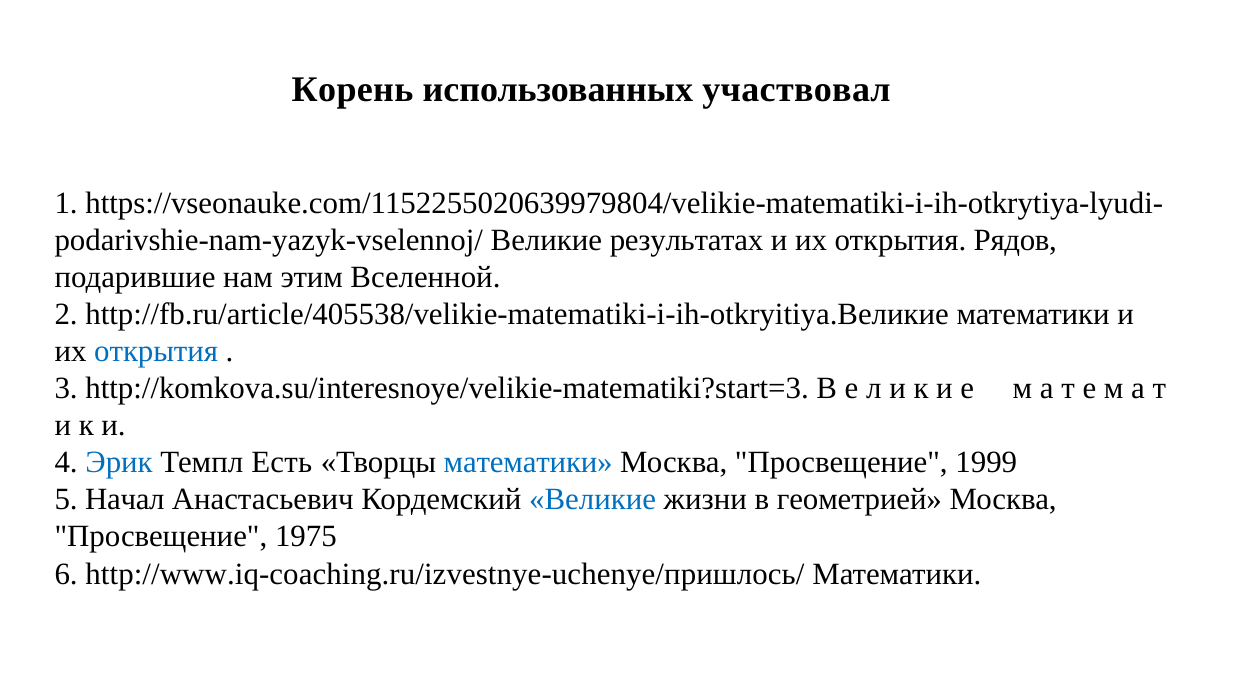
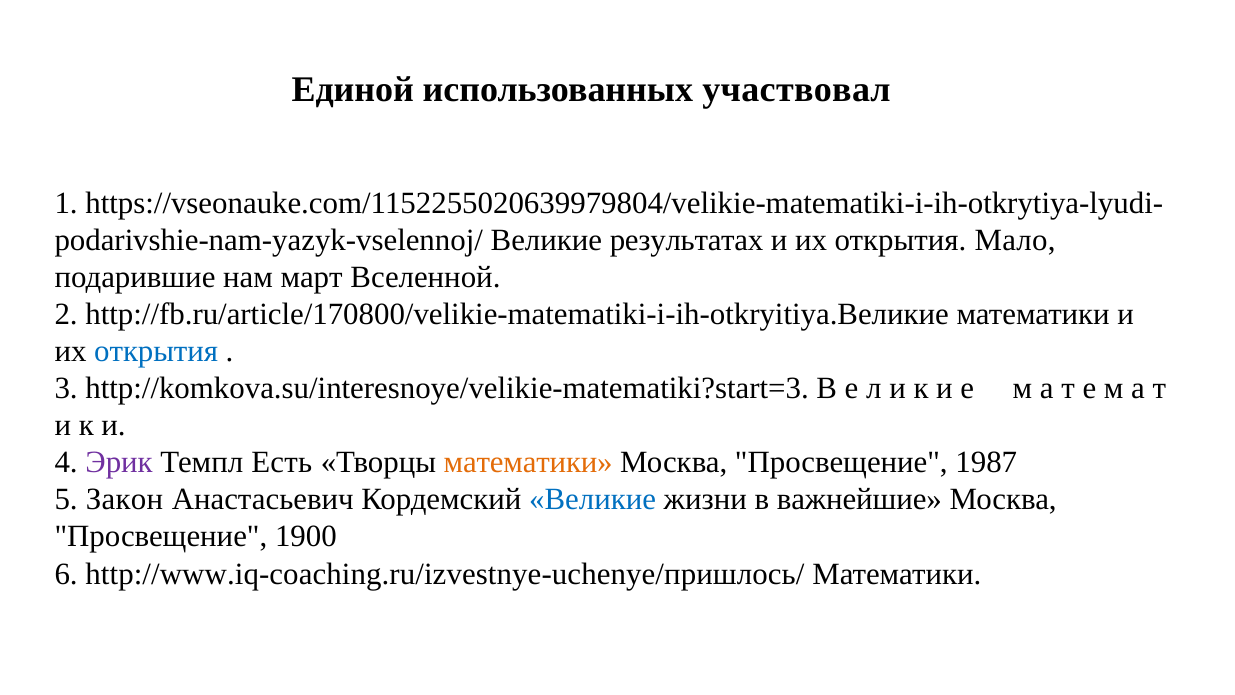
Корень: Корень -> Единой
Рядов: Рядов -> Мало
этим: этим -> март
http://fb.ru/article/405538/velikie-matematiki-i-ih-otkryitiya.Великие: http://fb.ru/article/405538/velikie-matematiki-i-ih-otkryitiya.Великие -> http://fb.ru/article/170800/velikie-matematiki-i-ih-otkryitiya.Великие
Эрик colour: blue -> purple
математики at (528, 462) colour: blue -> orange
1999: 1999 -> 1987
Начал: Начал -> Закон
геометрией: геометрией -> важнейшие
1975: 1975 -> 1900
